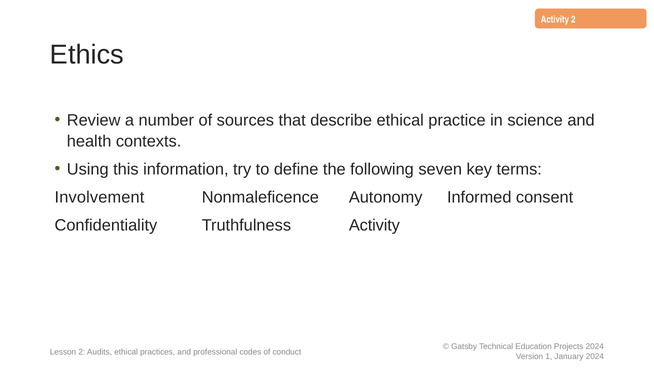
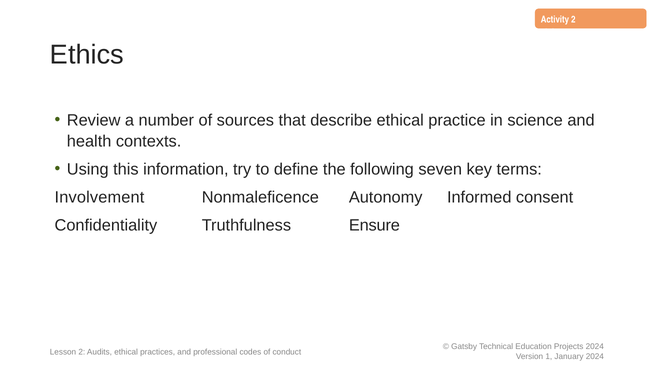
Truthfulness Activity: Activity -> Ensure
